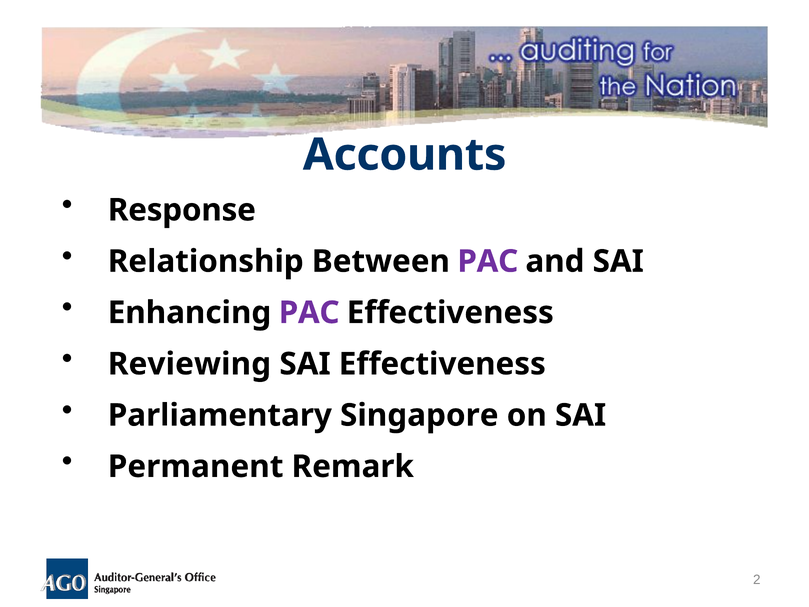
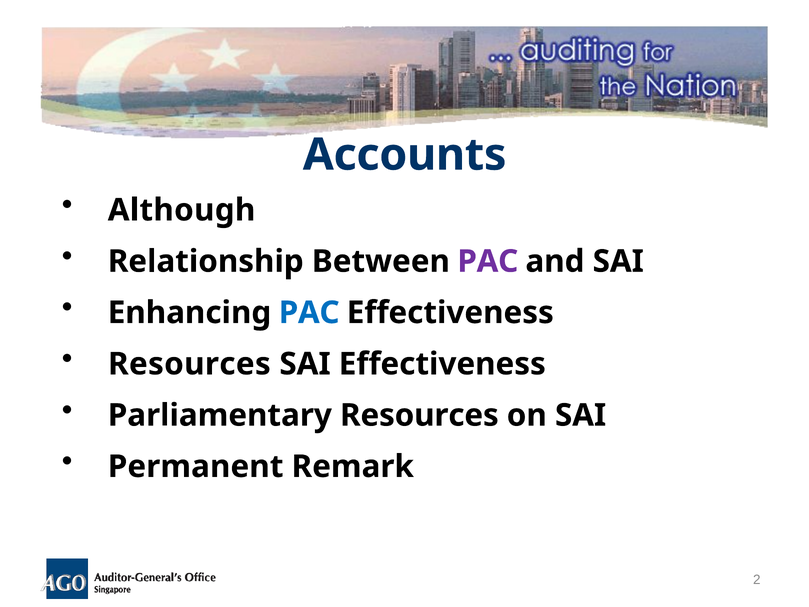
Response: Response -> Although
PAC at (309, 313) colour: purple -> blue
Reviewing at (189, 364): Reviewing -> Resources
Parliamentary Singapore: Singapore -> Resources
